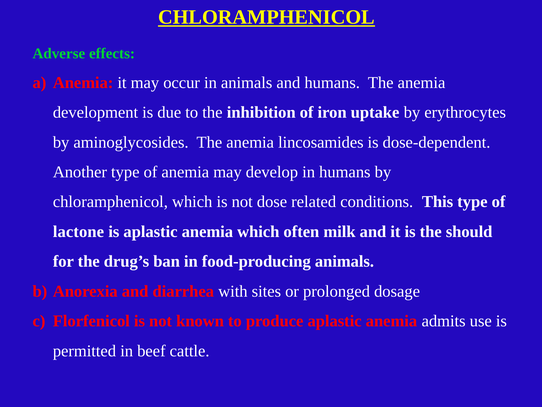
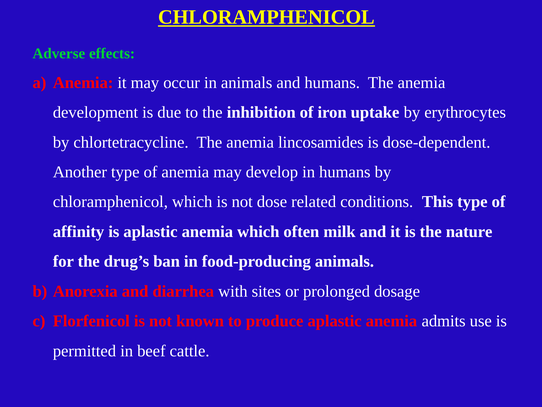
aminoglycosides: aminoglycosides -> chlortetracycline
lactone: lactone -> affinity
should: should -> nature
